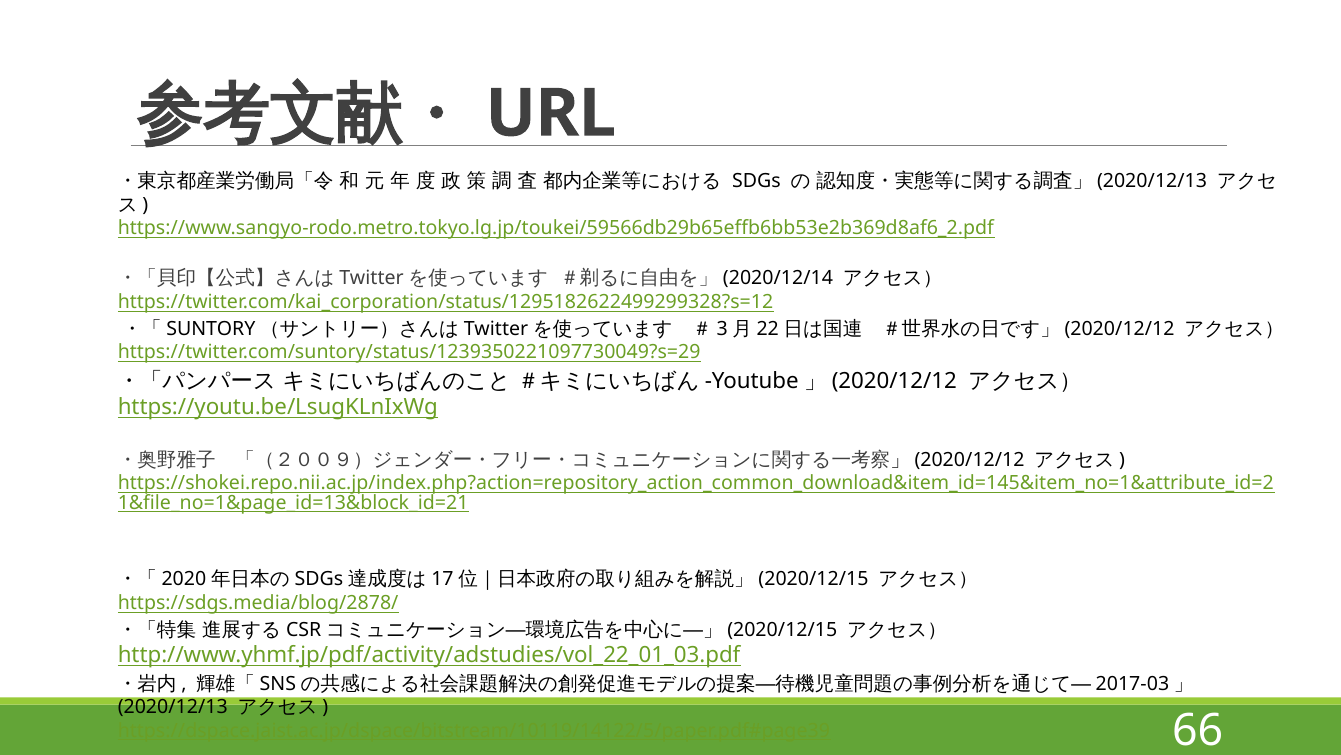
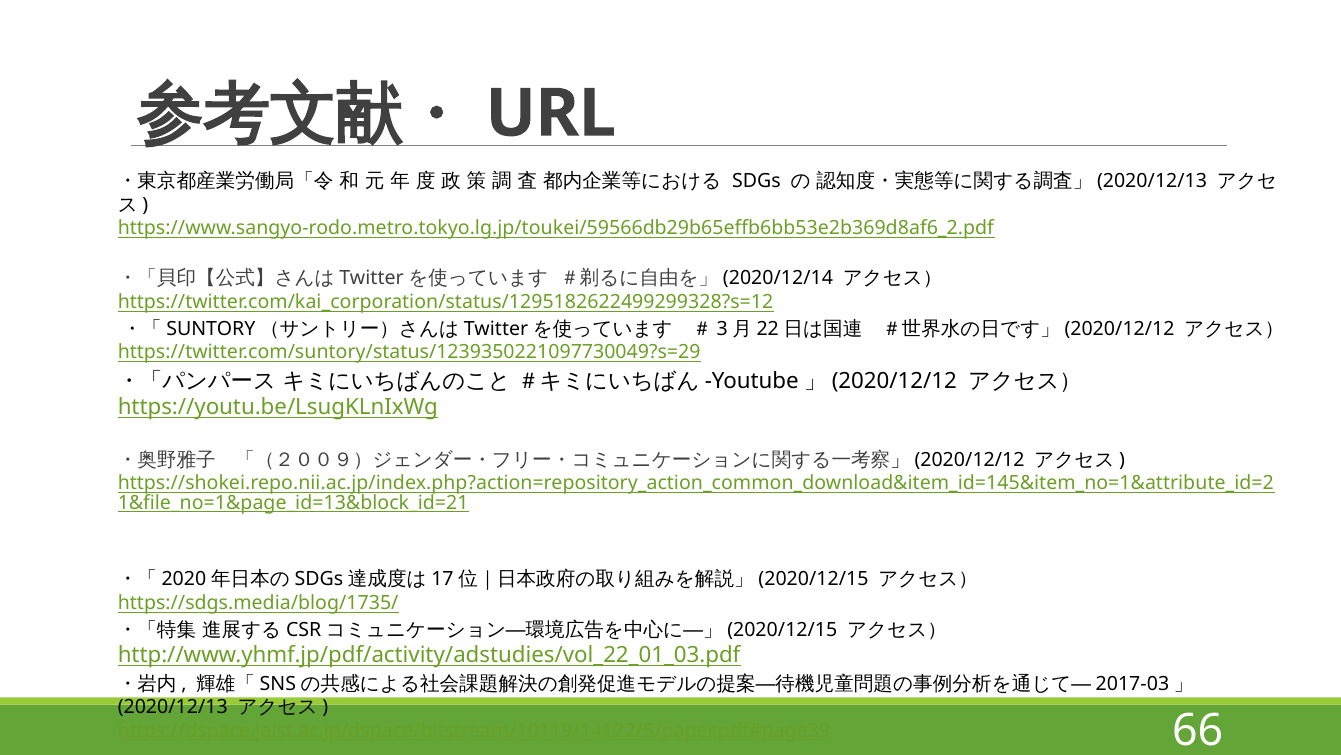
https://sdgs.media/blog/2878/: https://sdgs.media/blog/2878/ -> https://sdgs.media/blog/1735/
